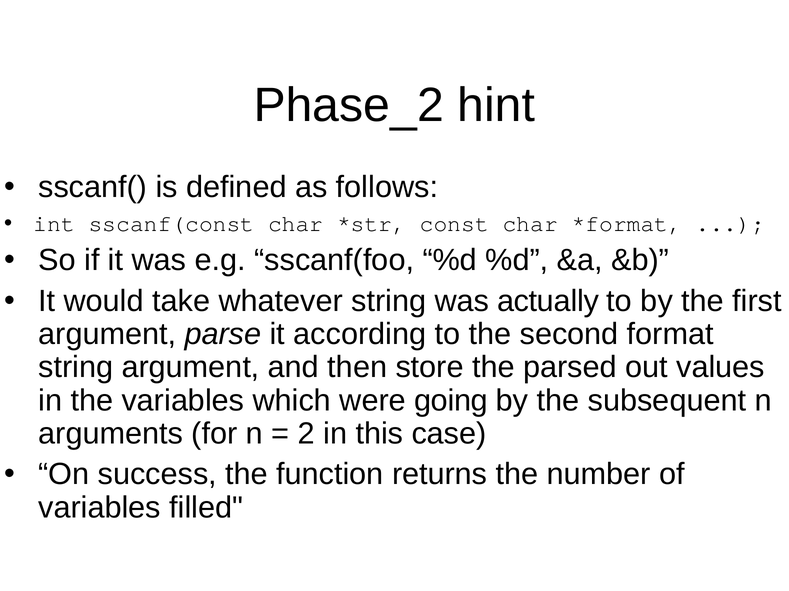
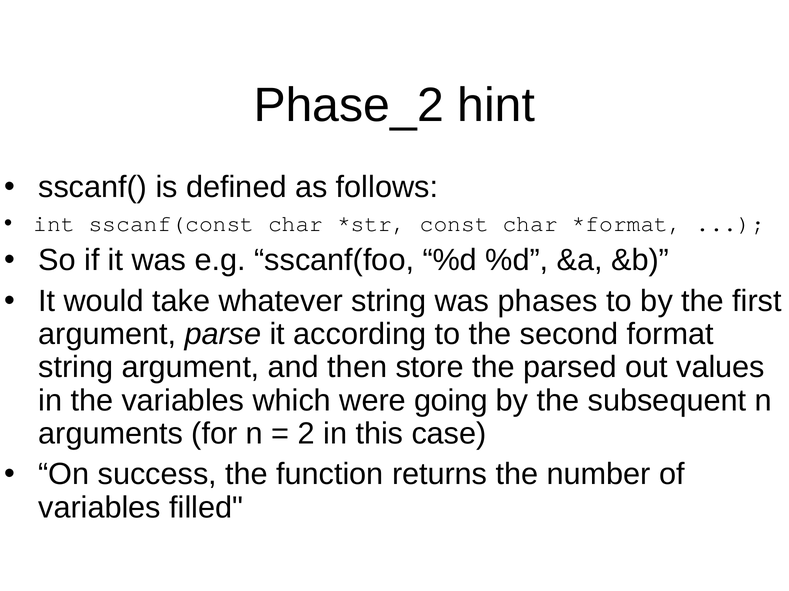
actually: actually -> phases
